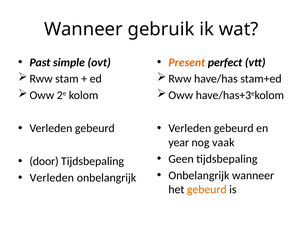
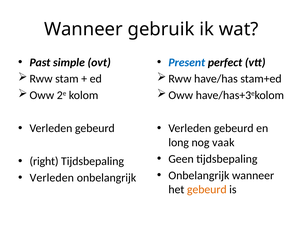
Present colour: orange -> blue
year: year -> long
door: door -> right
